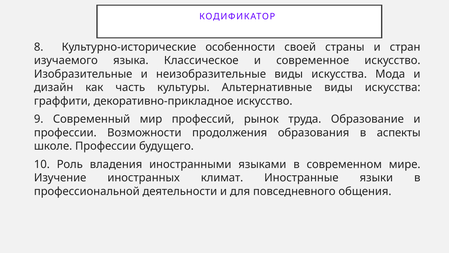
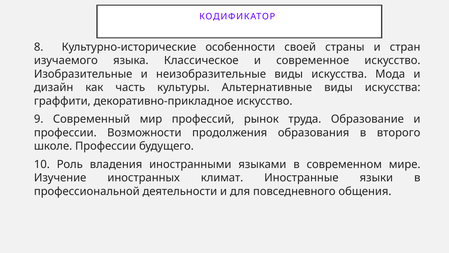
аспекты: аспекты -> второго
